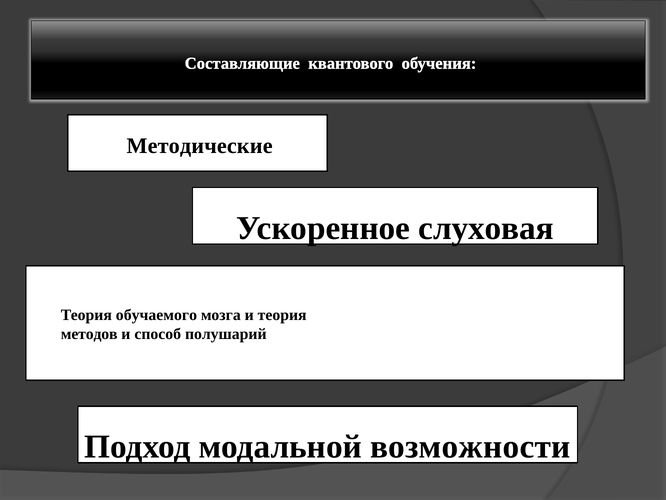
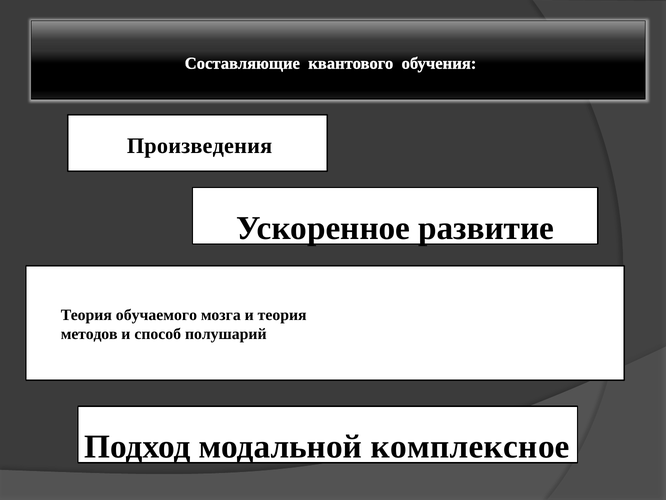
Методические: Методические -> Произведения
слуховая: слуховая -> развитие
возможности: возможности -> комплексное
